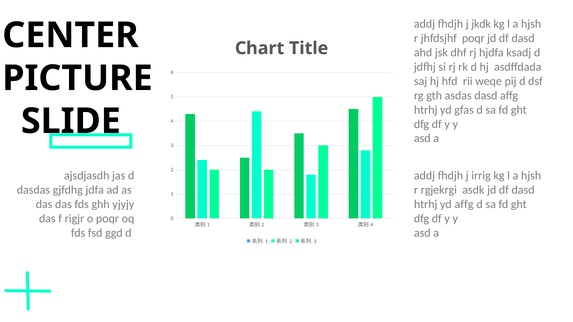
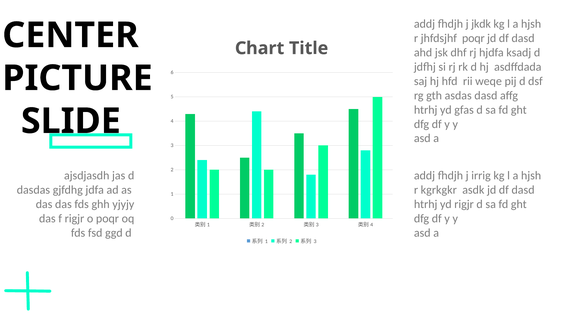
rgjekrgi: rgjekrgi -> kgrkgkr
yd affg: affg -> rigjr
